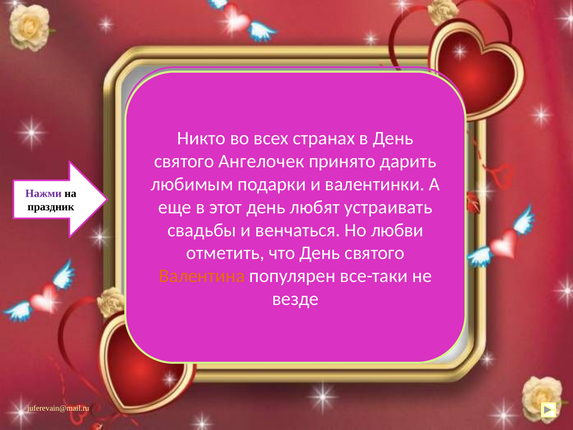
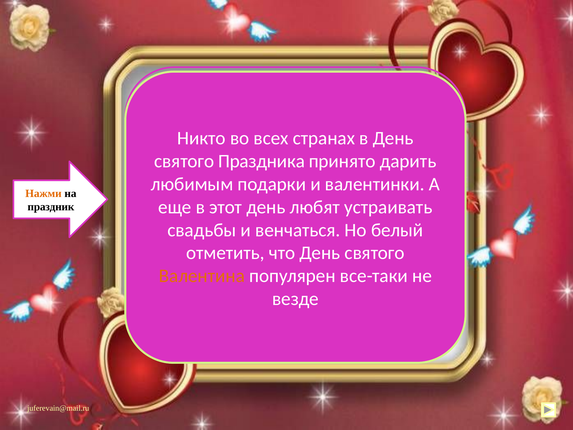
Ангелочек: Ангелочек -> Праздника
Нажми colour: purple -> orange
любви: любви -> белый
